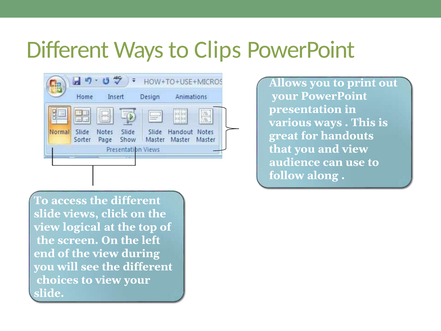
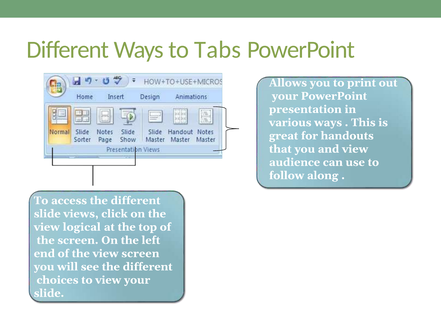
Clips: Clips -> Tabs
view during: during -> screen
